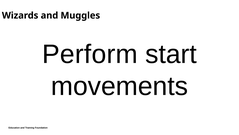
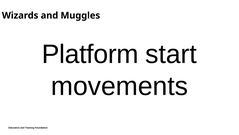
Perform: Perform -> Platform
